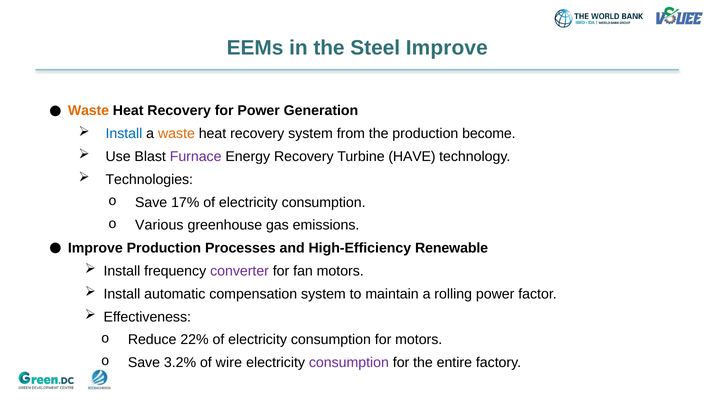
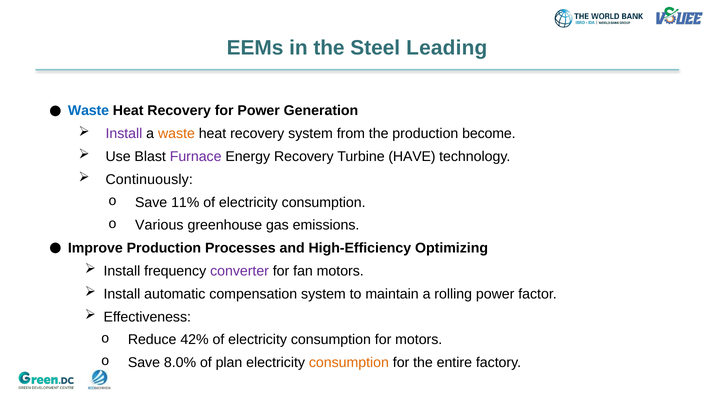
Steel Improve: Improve -> Leading
Waste at (88, 111) colour: orange -> blue
Install at (124, 134) colour: blue -> purple
Technologies: Technologies -> Continuously
17%: 17% -> 11%
Renewable: Renewable -> Optimizing
22%: 22% -> 42%
3.2%: 3.2% -> 8.0%
wire: wire -> plan
consumption at (349, 363) colour: purple -> orange
